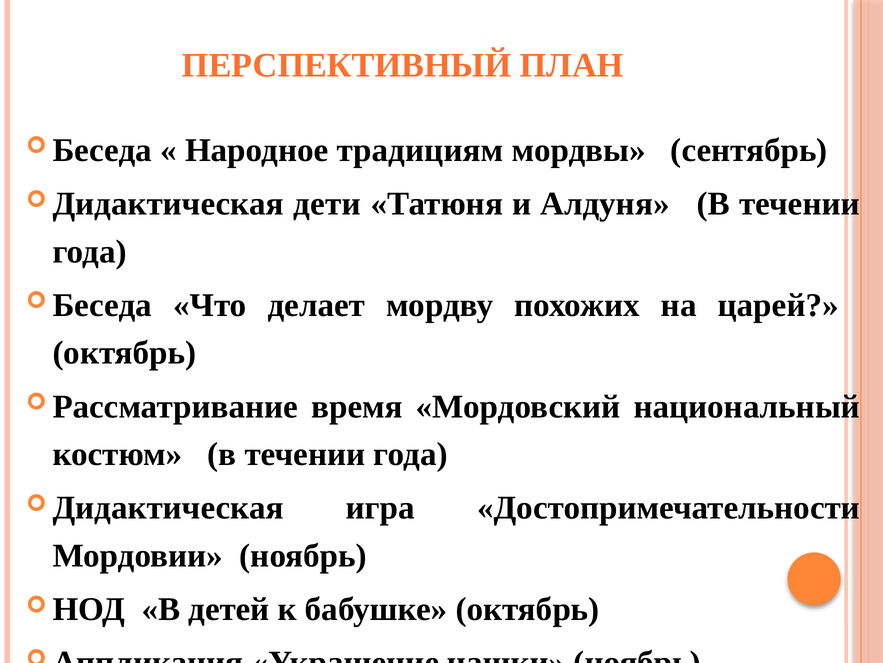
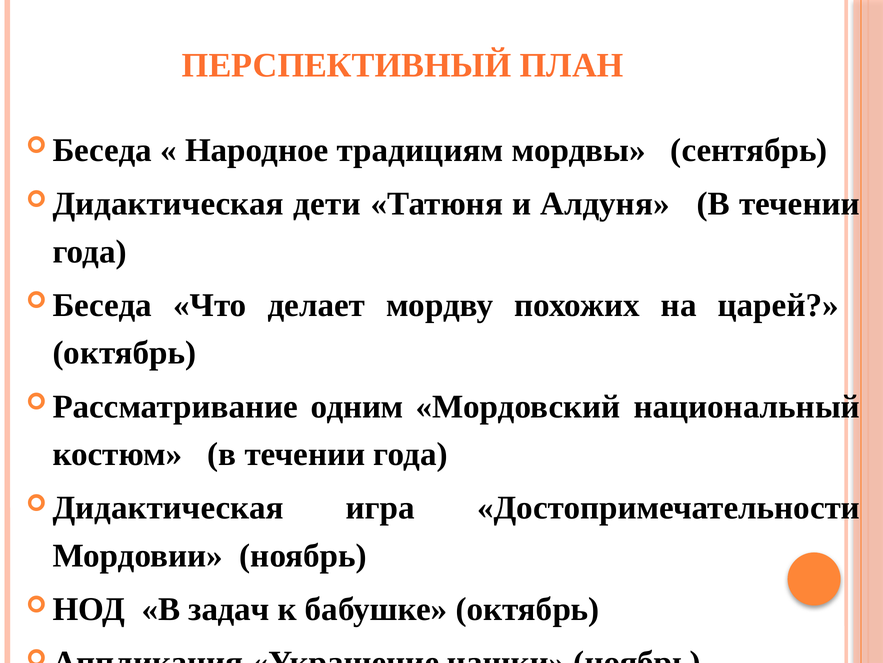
время: время -> одним
детей: детей -> задач
